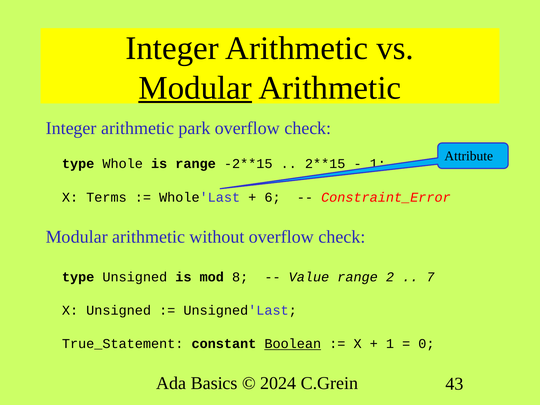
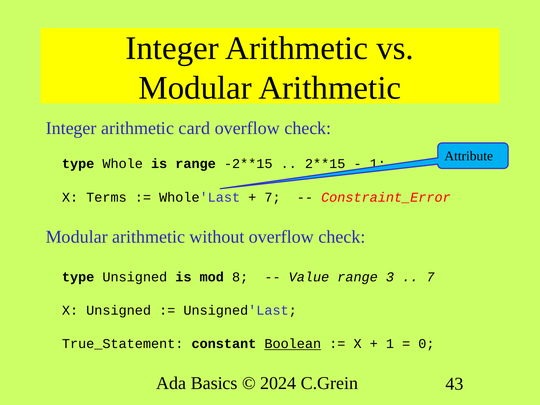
Modular at (195, 88) underline: present -> none
park: park -> card
6 at (273, 197): 6 -> 7
2: 2 -> 3
